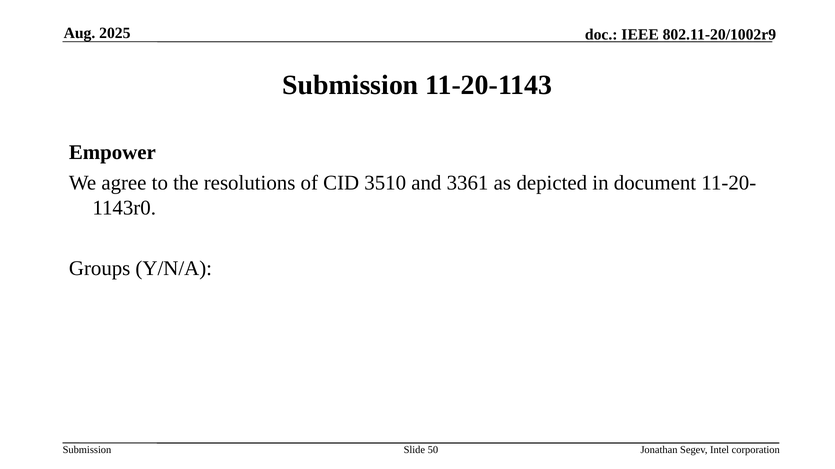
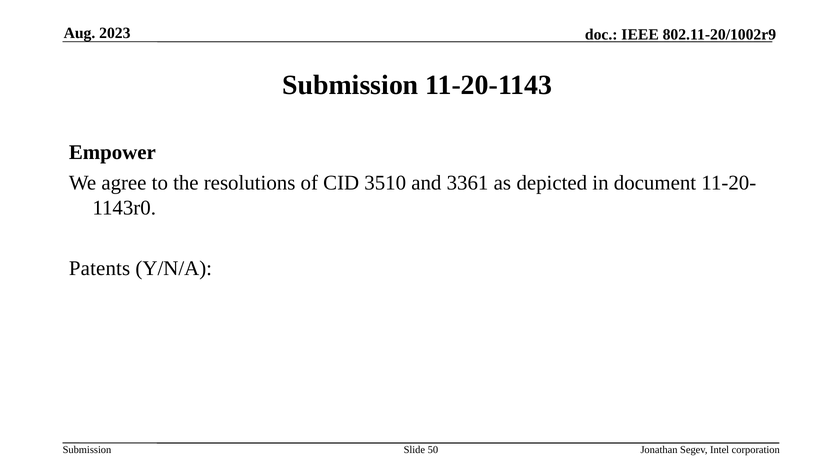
2025: 2025 -> 2023
Groups: Groups -> Patents
